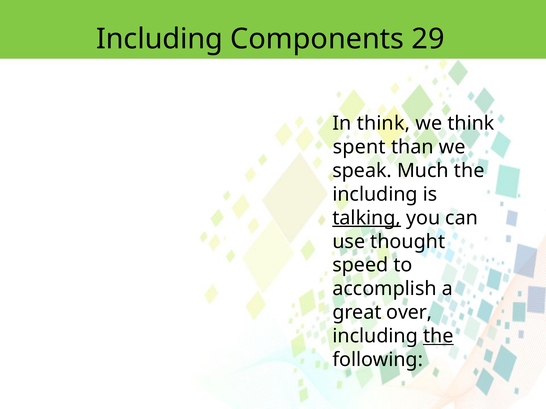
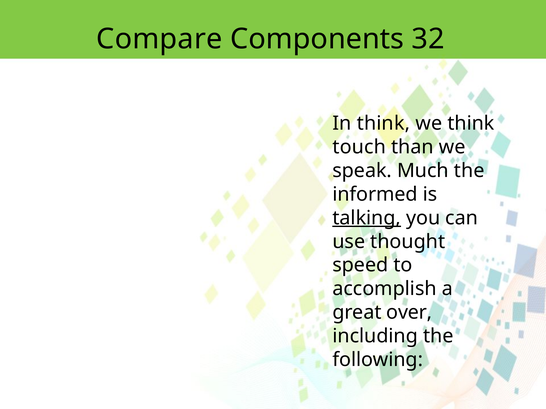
Including at (160, 39): Including -> Compare
29: 29 -> 32
spent: spent -> touch
including at (375, 195): including -> informed
the at (438, 336) underline: present -> none
